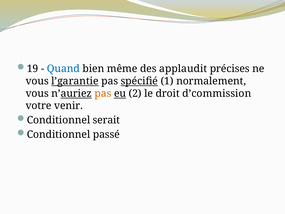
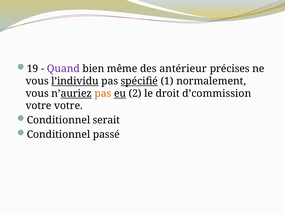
Quand colour: blue -> purple
applaudit: applaudit -> antérieur
l’garantie: l’garantie -> l’individu
votre venir: venir -> votre
